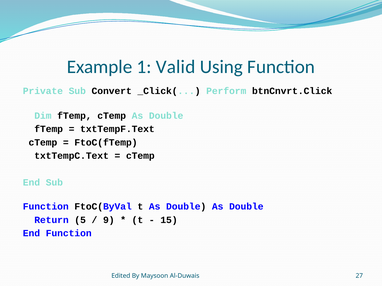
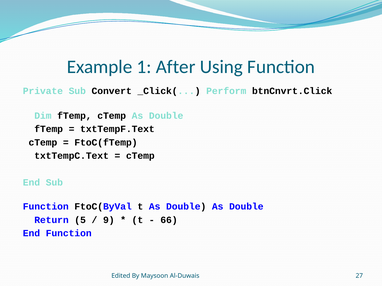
Valid: Valid -> After
15: 15 -> 66
